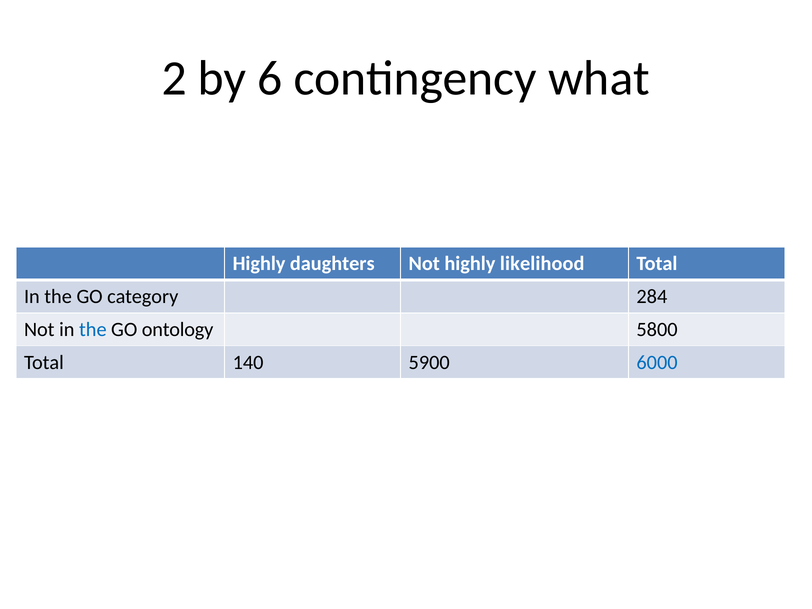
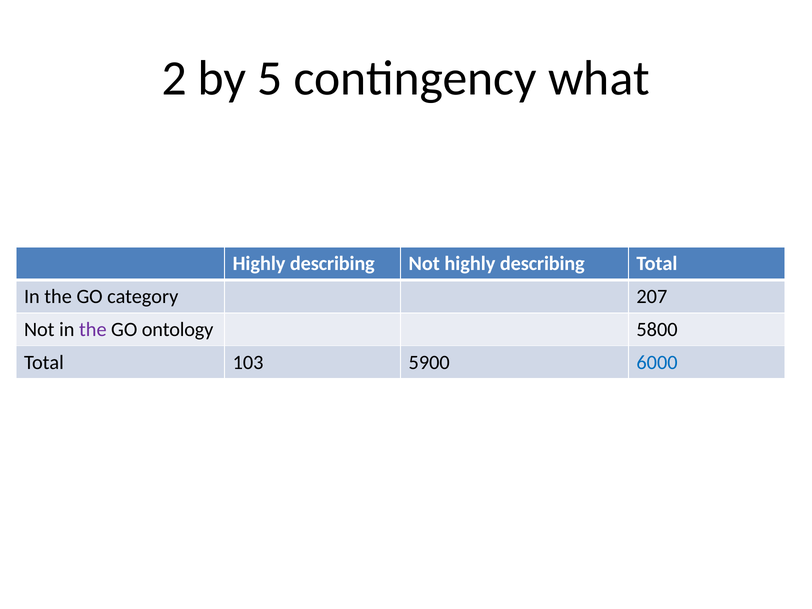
6: 6 -> 5
daughters at (332, 264): daughters -> describing
Not highly likelihood: likelihood -> describing
284: 284 -> 207
the at (93, 330) colour: blue -> purple
140: 140 -> 103
